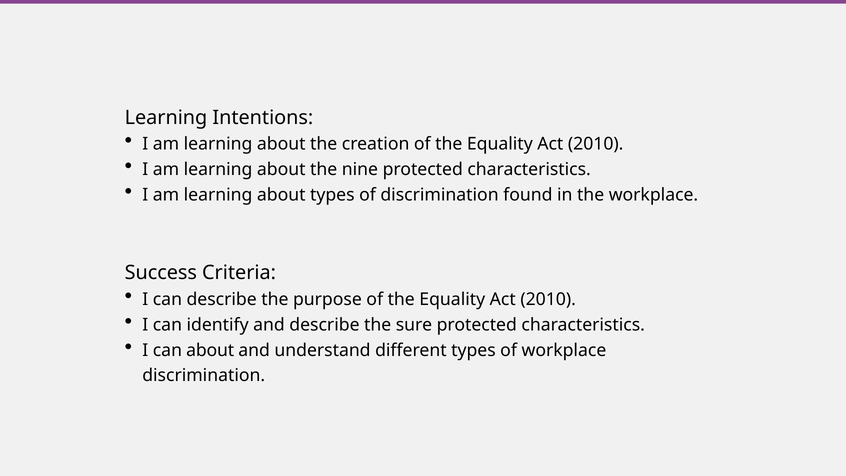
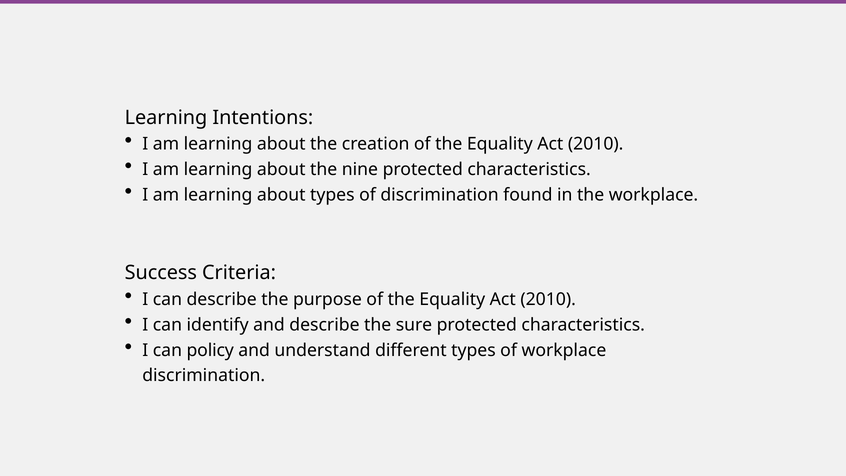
can about: about -> policy
